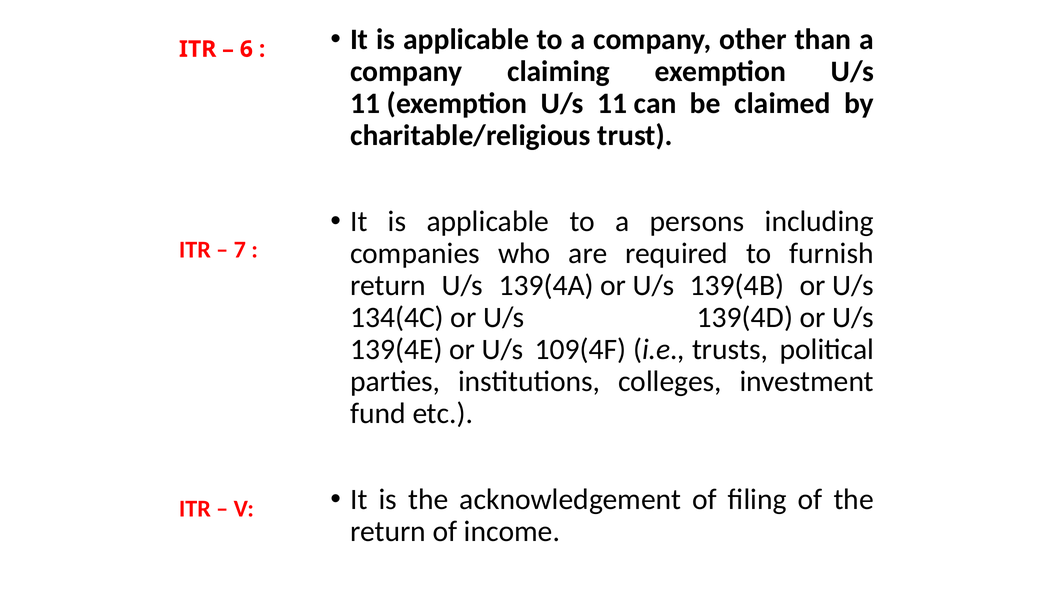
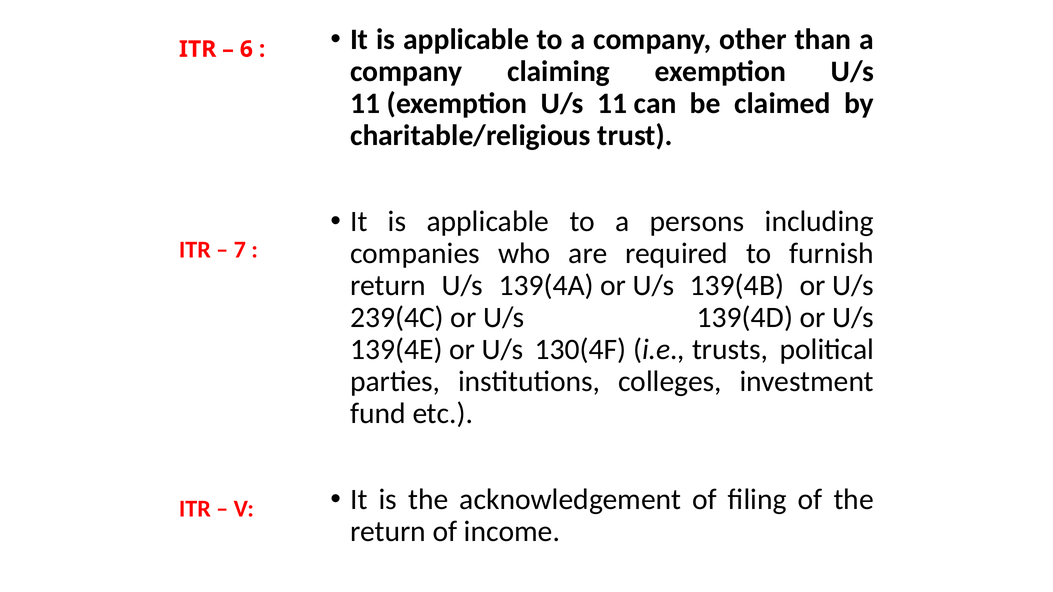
134(4C: 134(4C -> 239(4C
109(4F: 109(4F -> 130(4F
